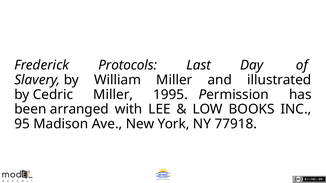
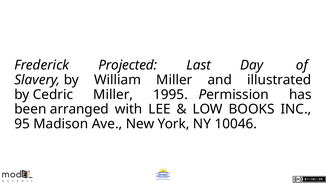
Protocols: Protocols -> Projected
77918: 77918 -> 10046
